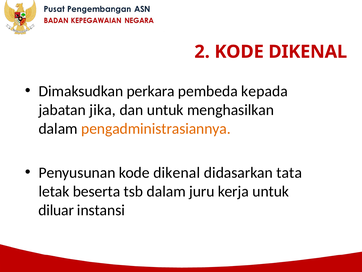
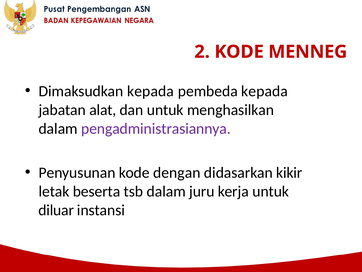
2 KODE DIKENAL: DIKENAL -> MENNEG
Dimaksudkan perkara: perkara -> kepada
jika: jika -> alat
pengadministrasiannya colour: orange -> purple
Penyusunan kode dikenal: dikenal -> dengan
tata: tata -> kikir
